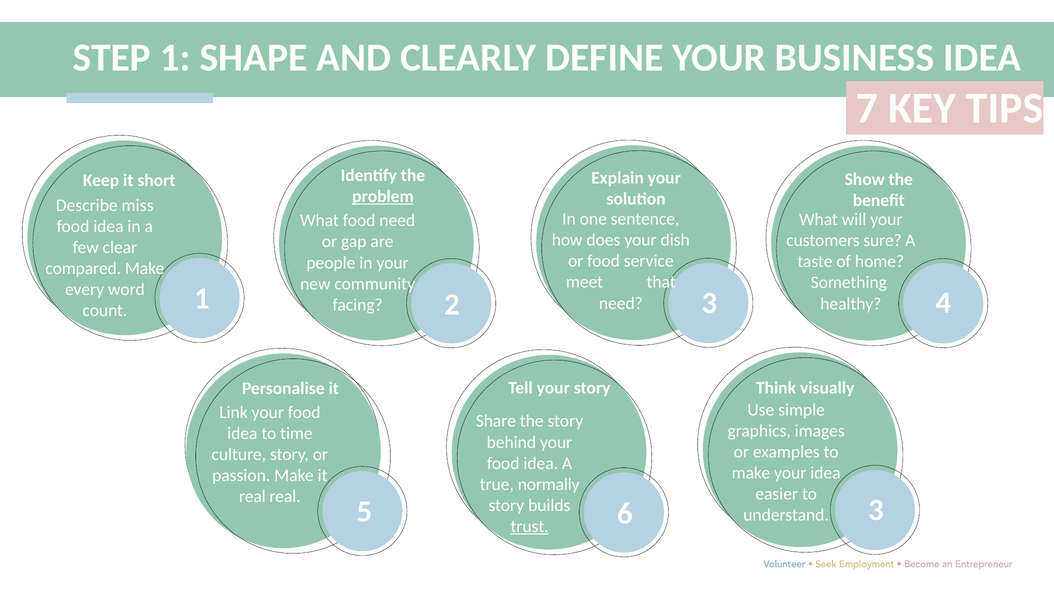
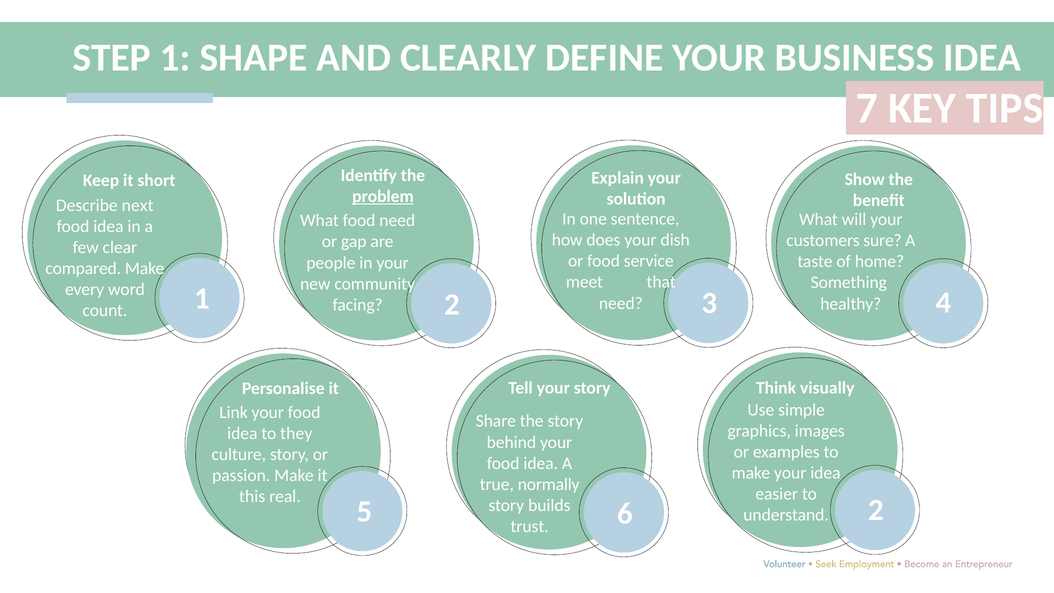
miss: miss -> next
time: time -> they
real at (252, 496): real -> this
6 3: 3 -> 2
trust underline: present -> none
